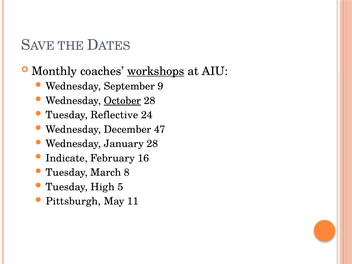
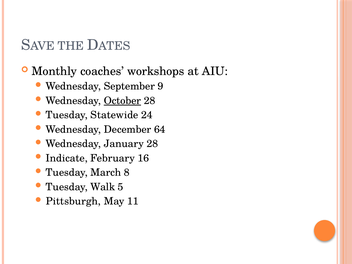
workshops underline: present -> none
Reflective: Reflective -> Statewide
47: 47 -> 64
High: High -> Walk
